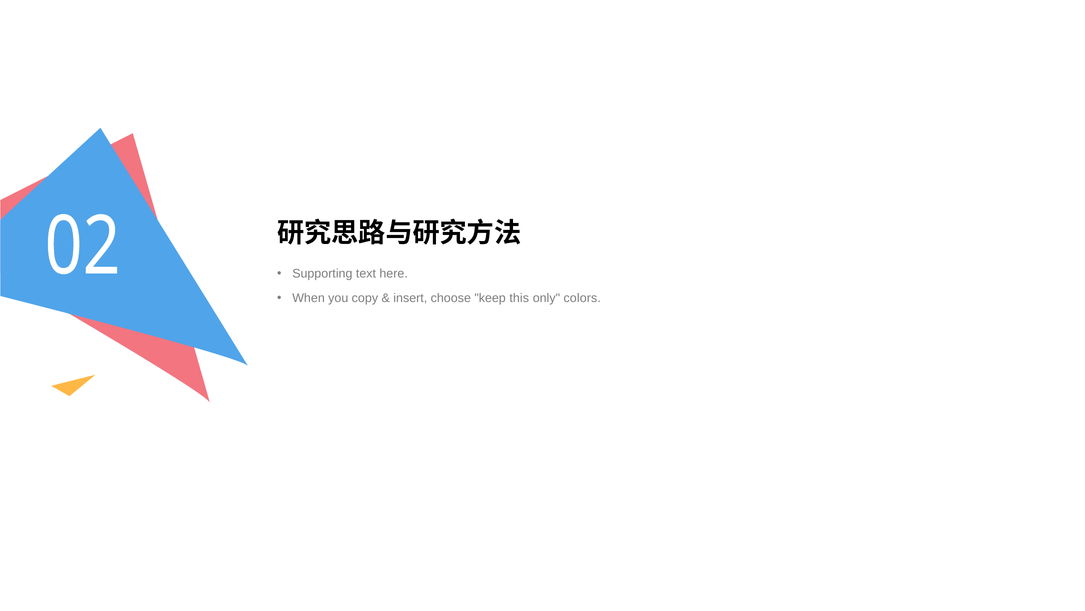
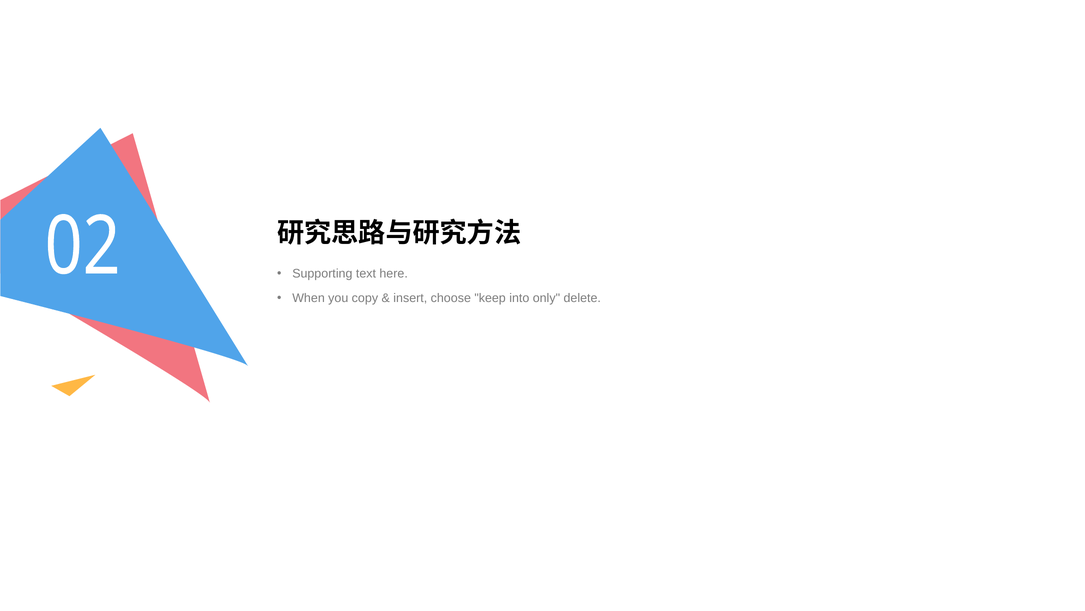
this: this -> into
colors: colors -> delete
